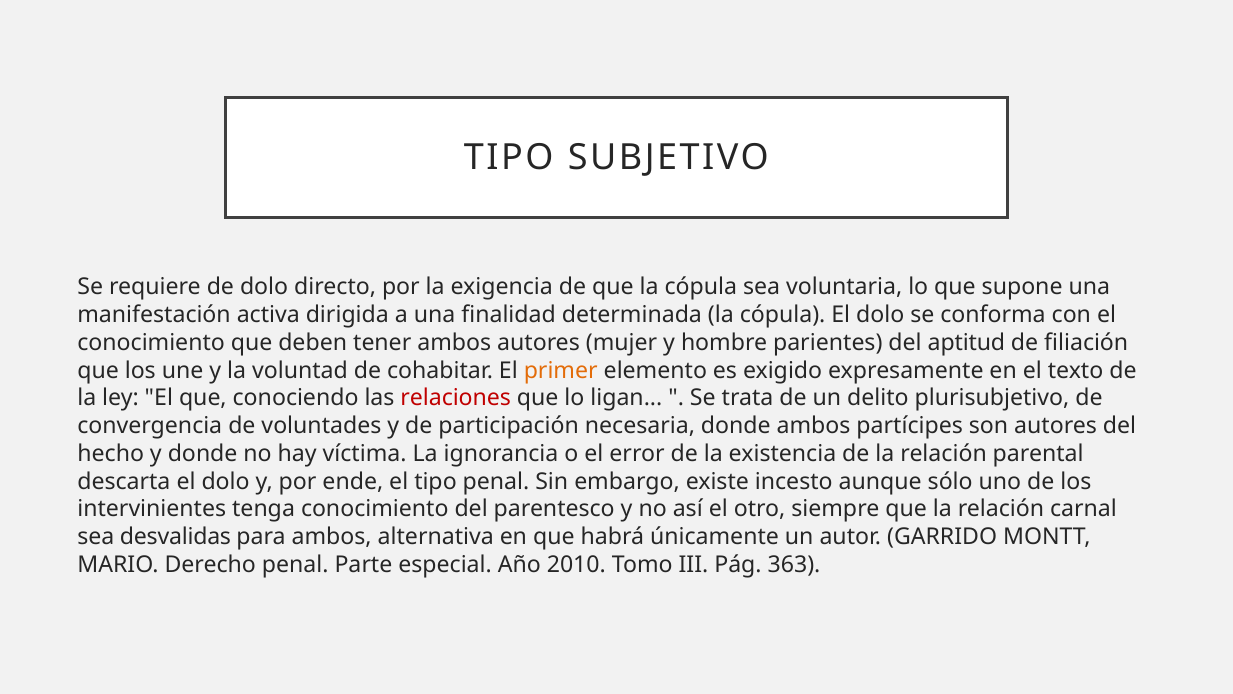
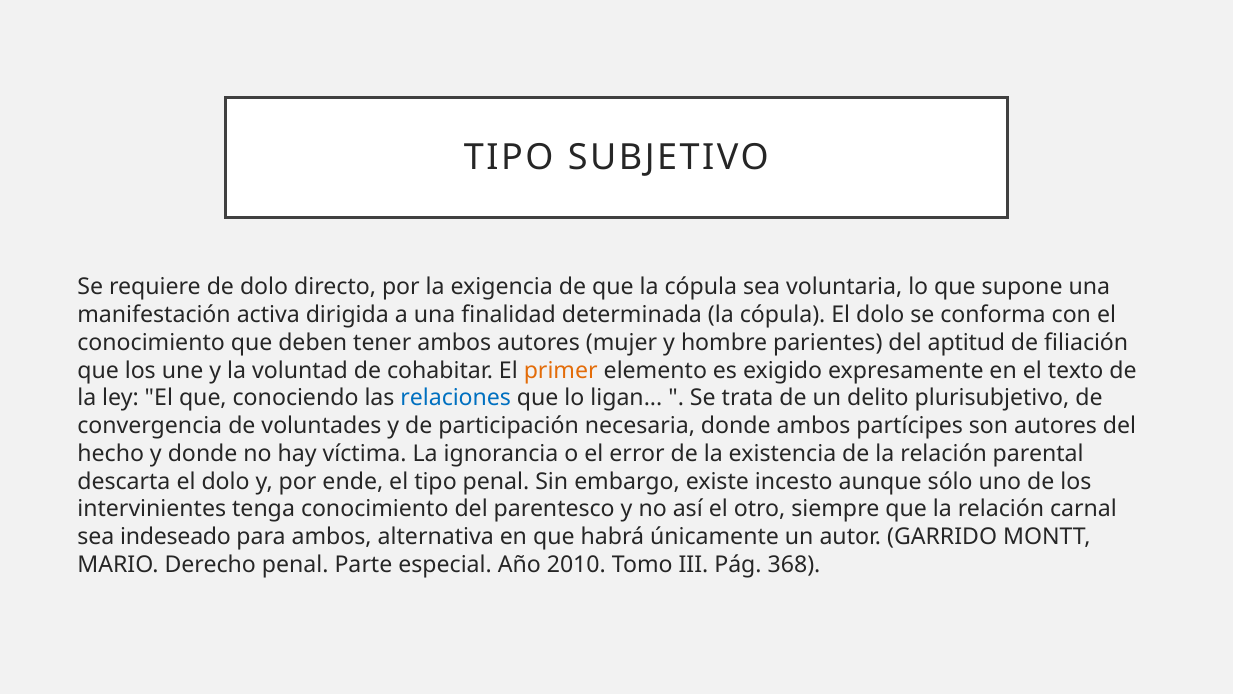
relaciones colour: red -> blue
desvalidas: desvalidas -> indeseado
363: 363 -> 368
